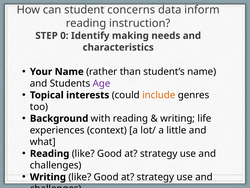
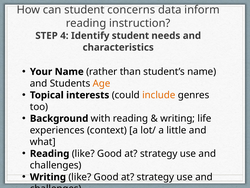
0: 0 -> 4
Identify making: making -> student
Age colour: purple -> orange
